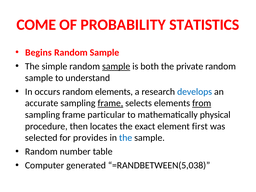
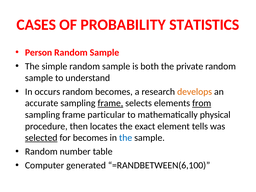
COME: COME -> CASES
Begins: Begins -> Person
sample at (116, 66) underline: present -> none
random elements: elements -> becomes
develops colour: blue -> orange
first: first -> tells
selected underline: none -> present
for provides: provides -> becomes
=RANDBETWEEN(5,038: =RANDBETWEEN(5,038 -> =RANDBETWEEN(6,100
